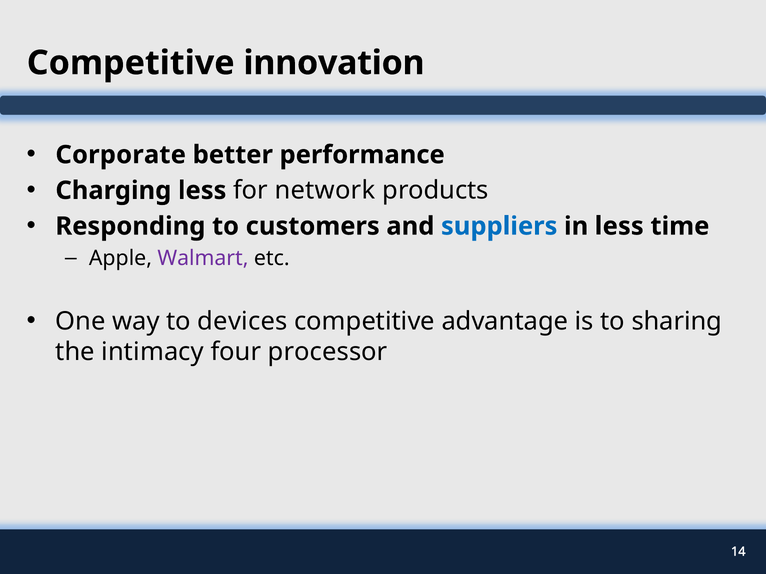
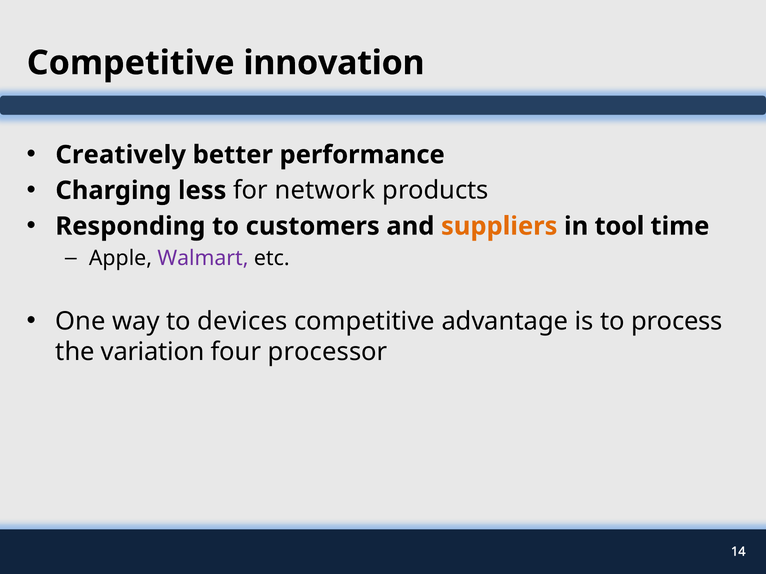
Corporate: Corporate -> Creatively
suppliers colour: blue -> orange
in less: less -> tool
sharing: sharing -> process
intimacy: intimacy -> variation
